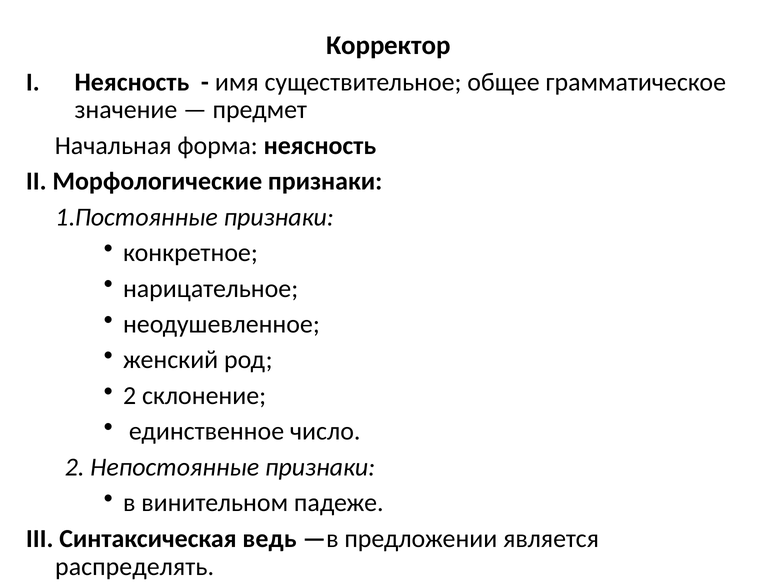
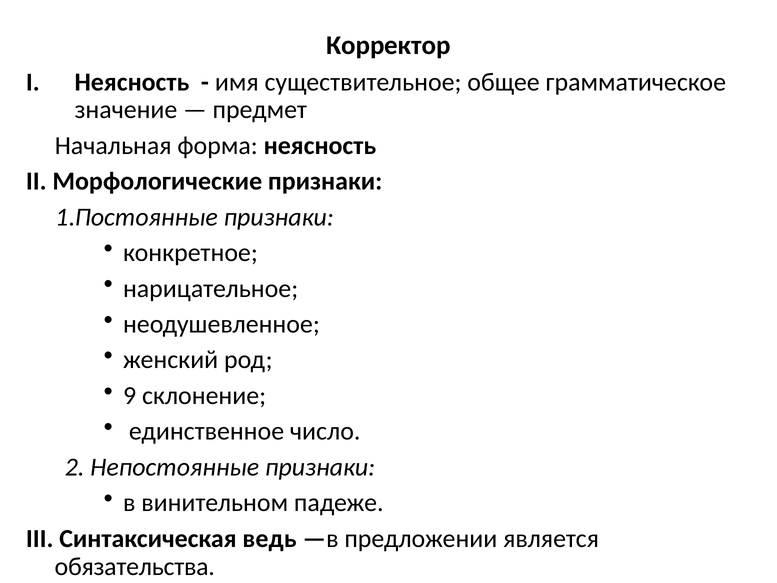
2 at (130, 395): 2 -> 9
распределять: распределять -> обязательства
